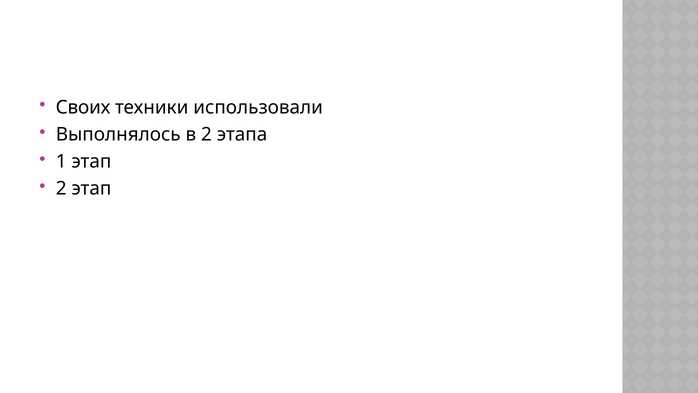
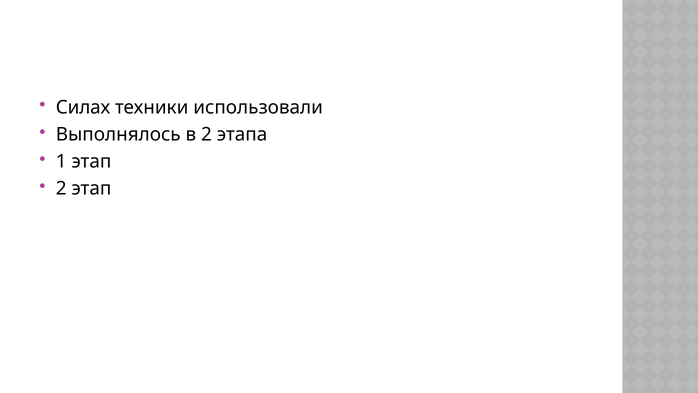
Своих: Своих -> Силах
